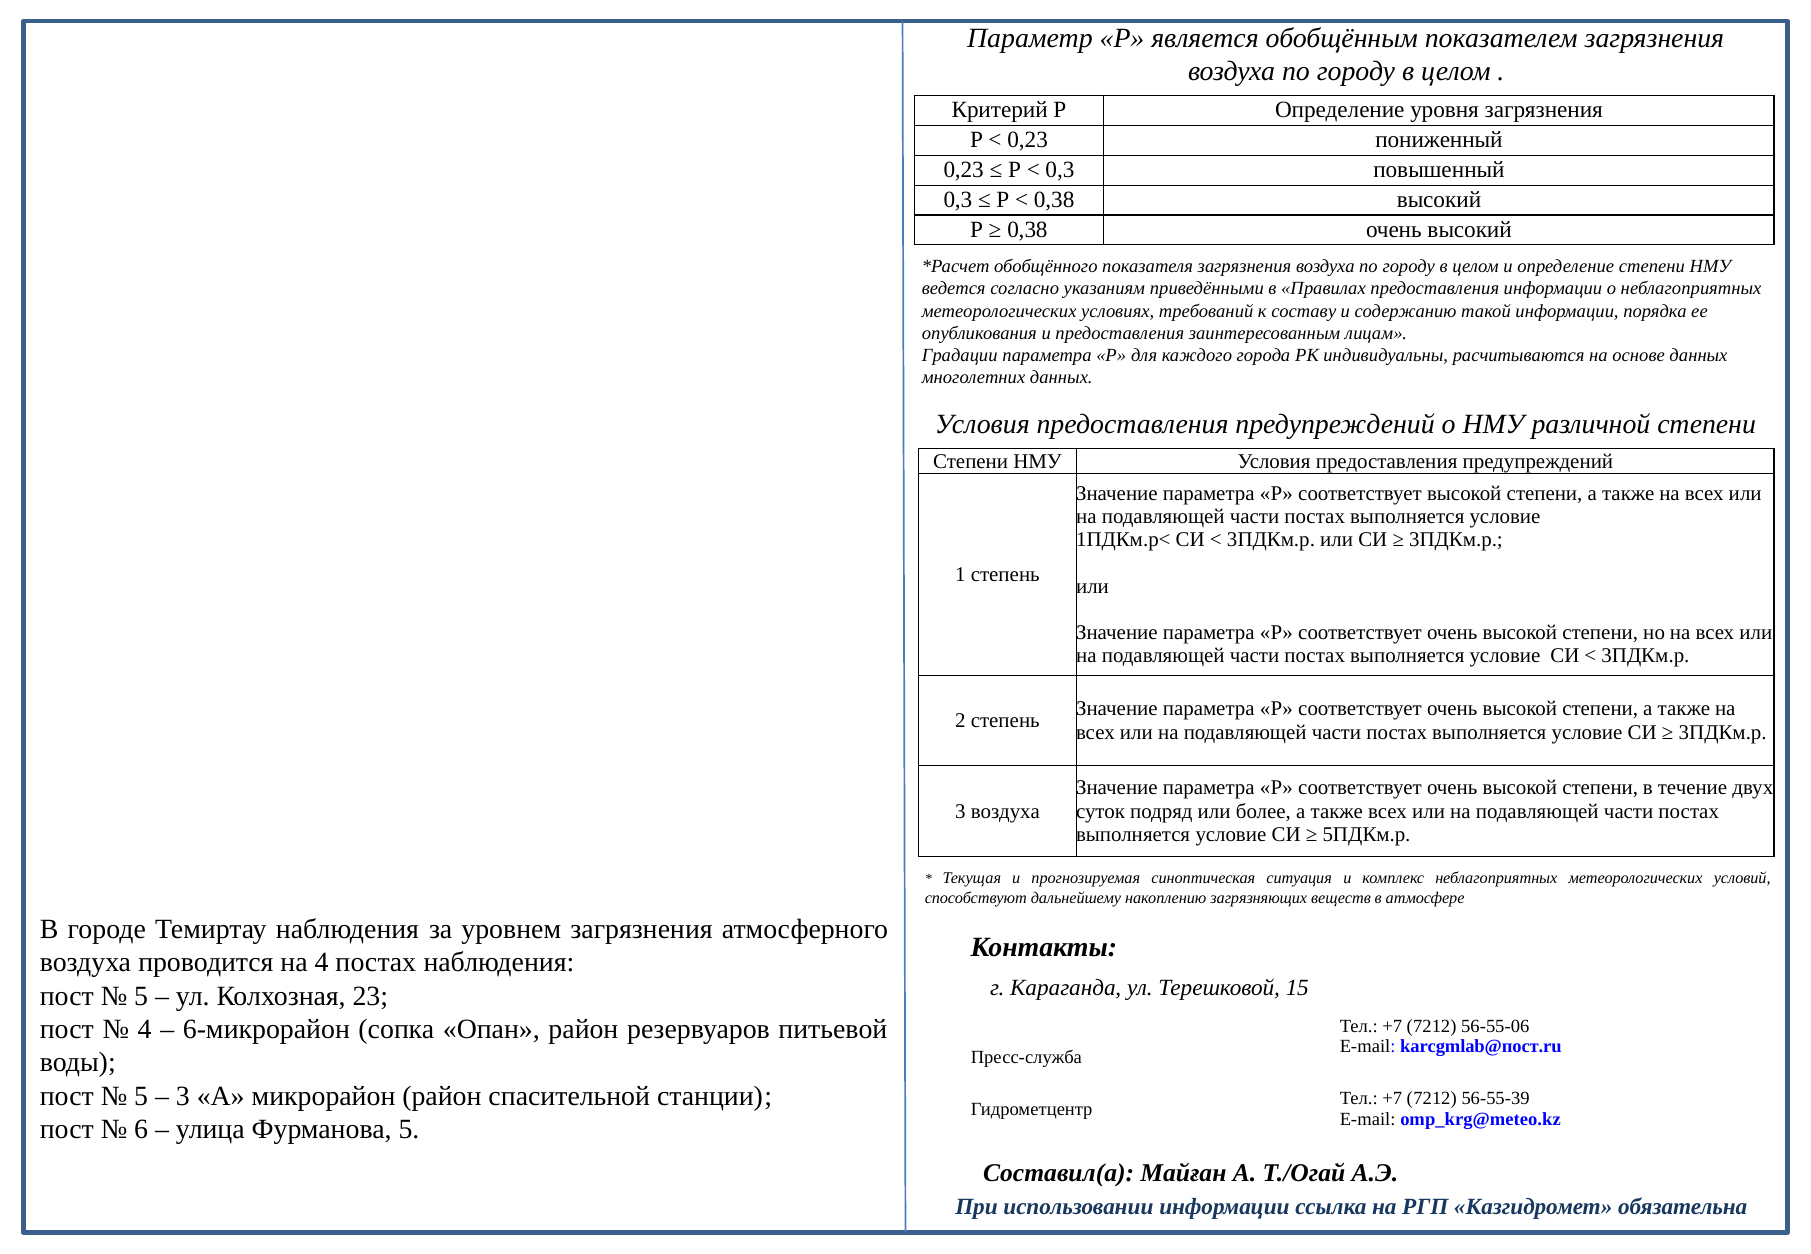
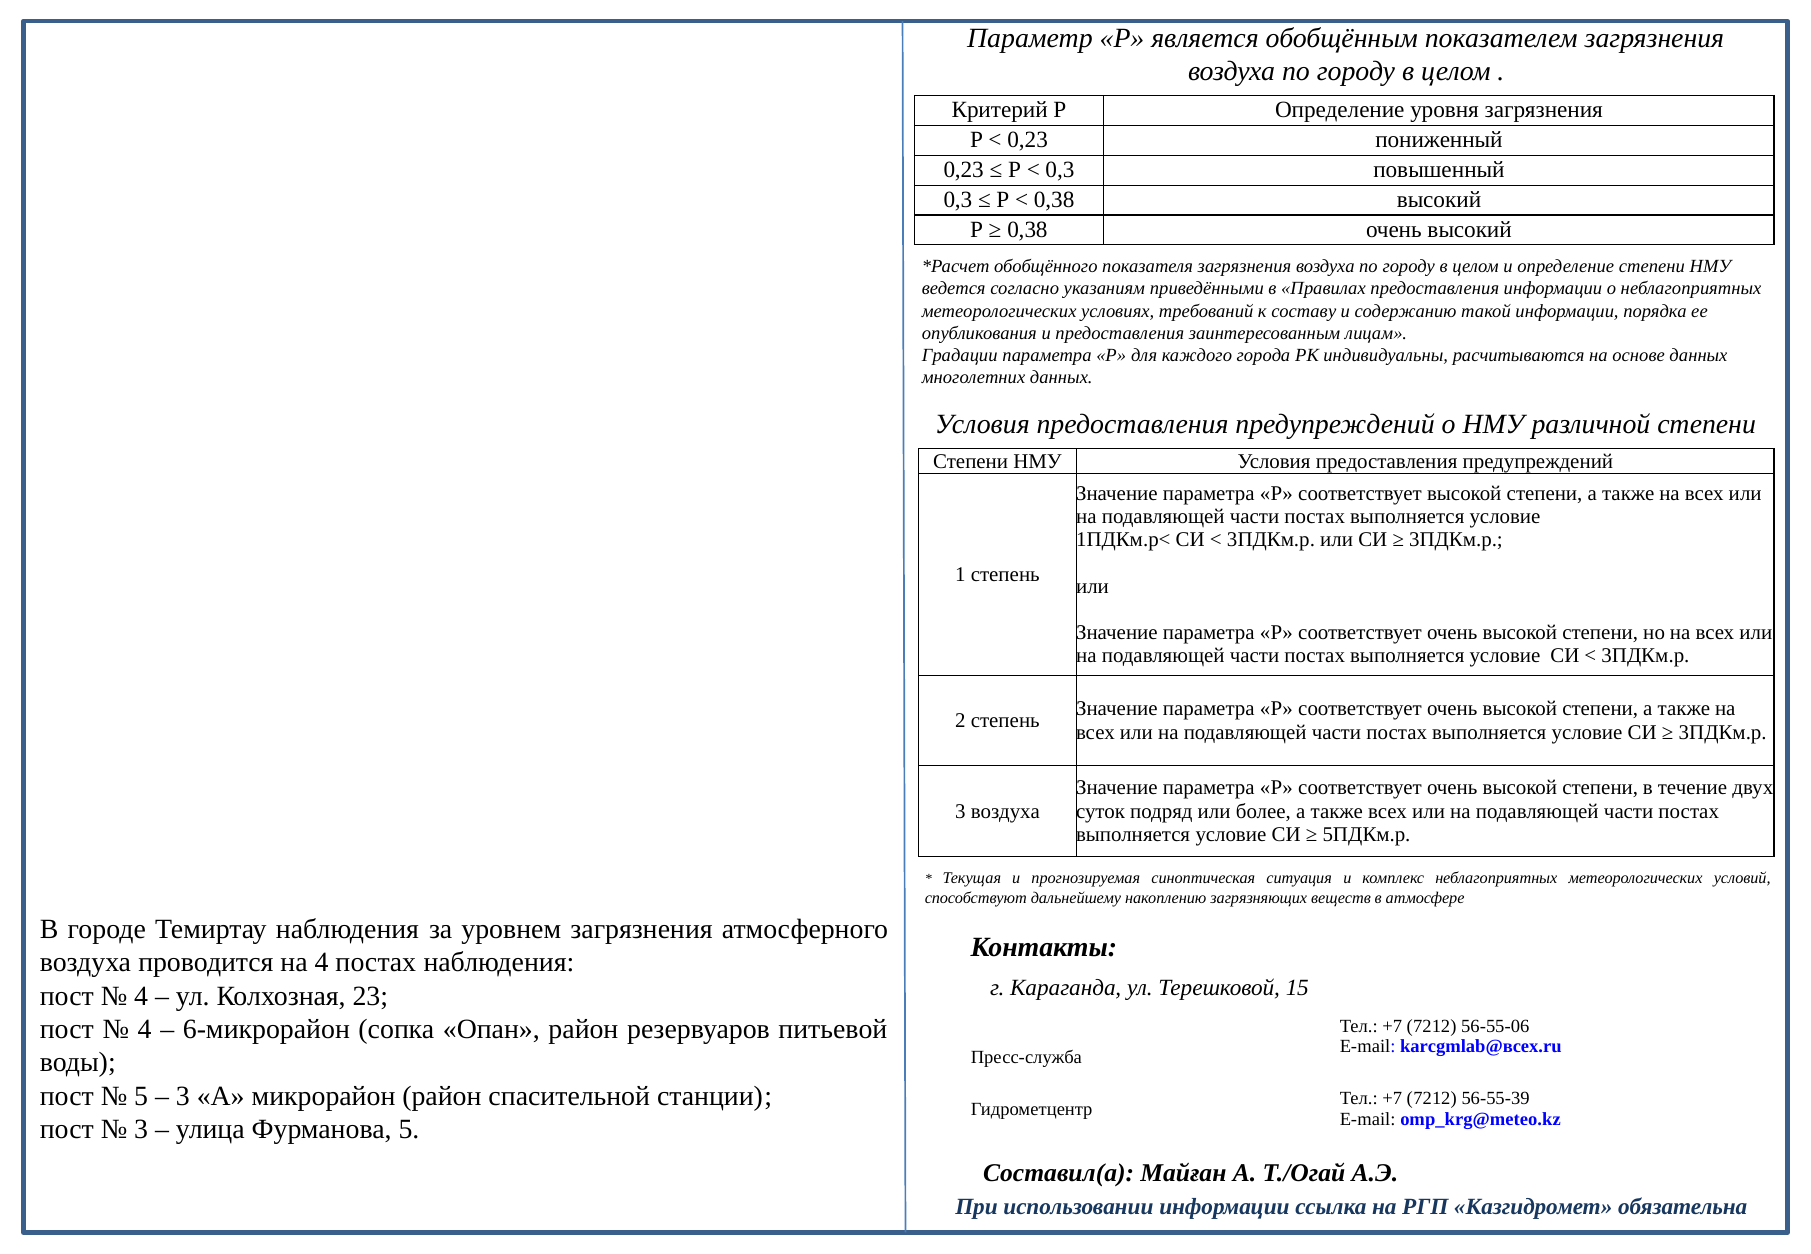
5 at (141, 996): 5 -> 4
karcgmlab@пост.ru: karcgmlab@пост.ru -> karcgmlab@всех.ru
6 at (141, 1129): 6 -> 3
